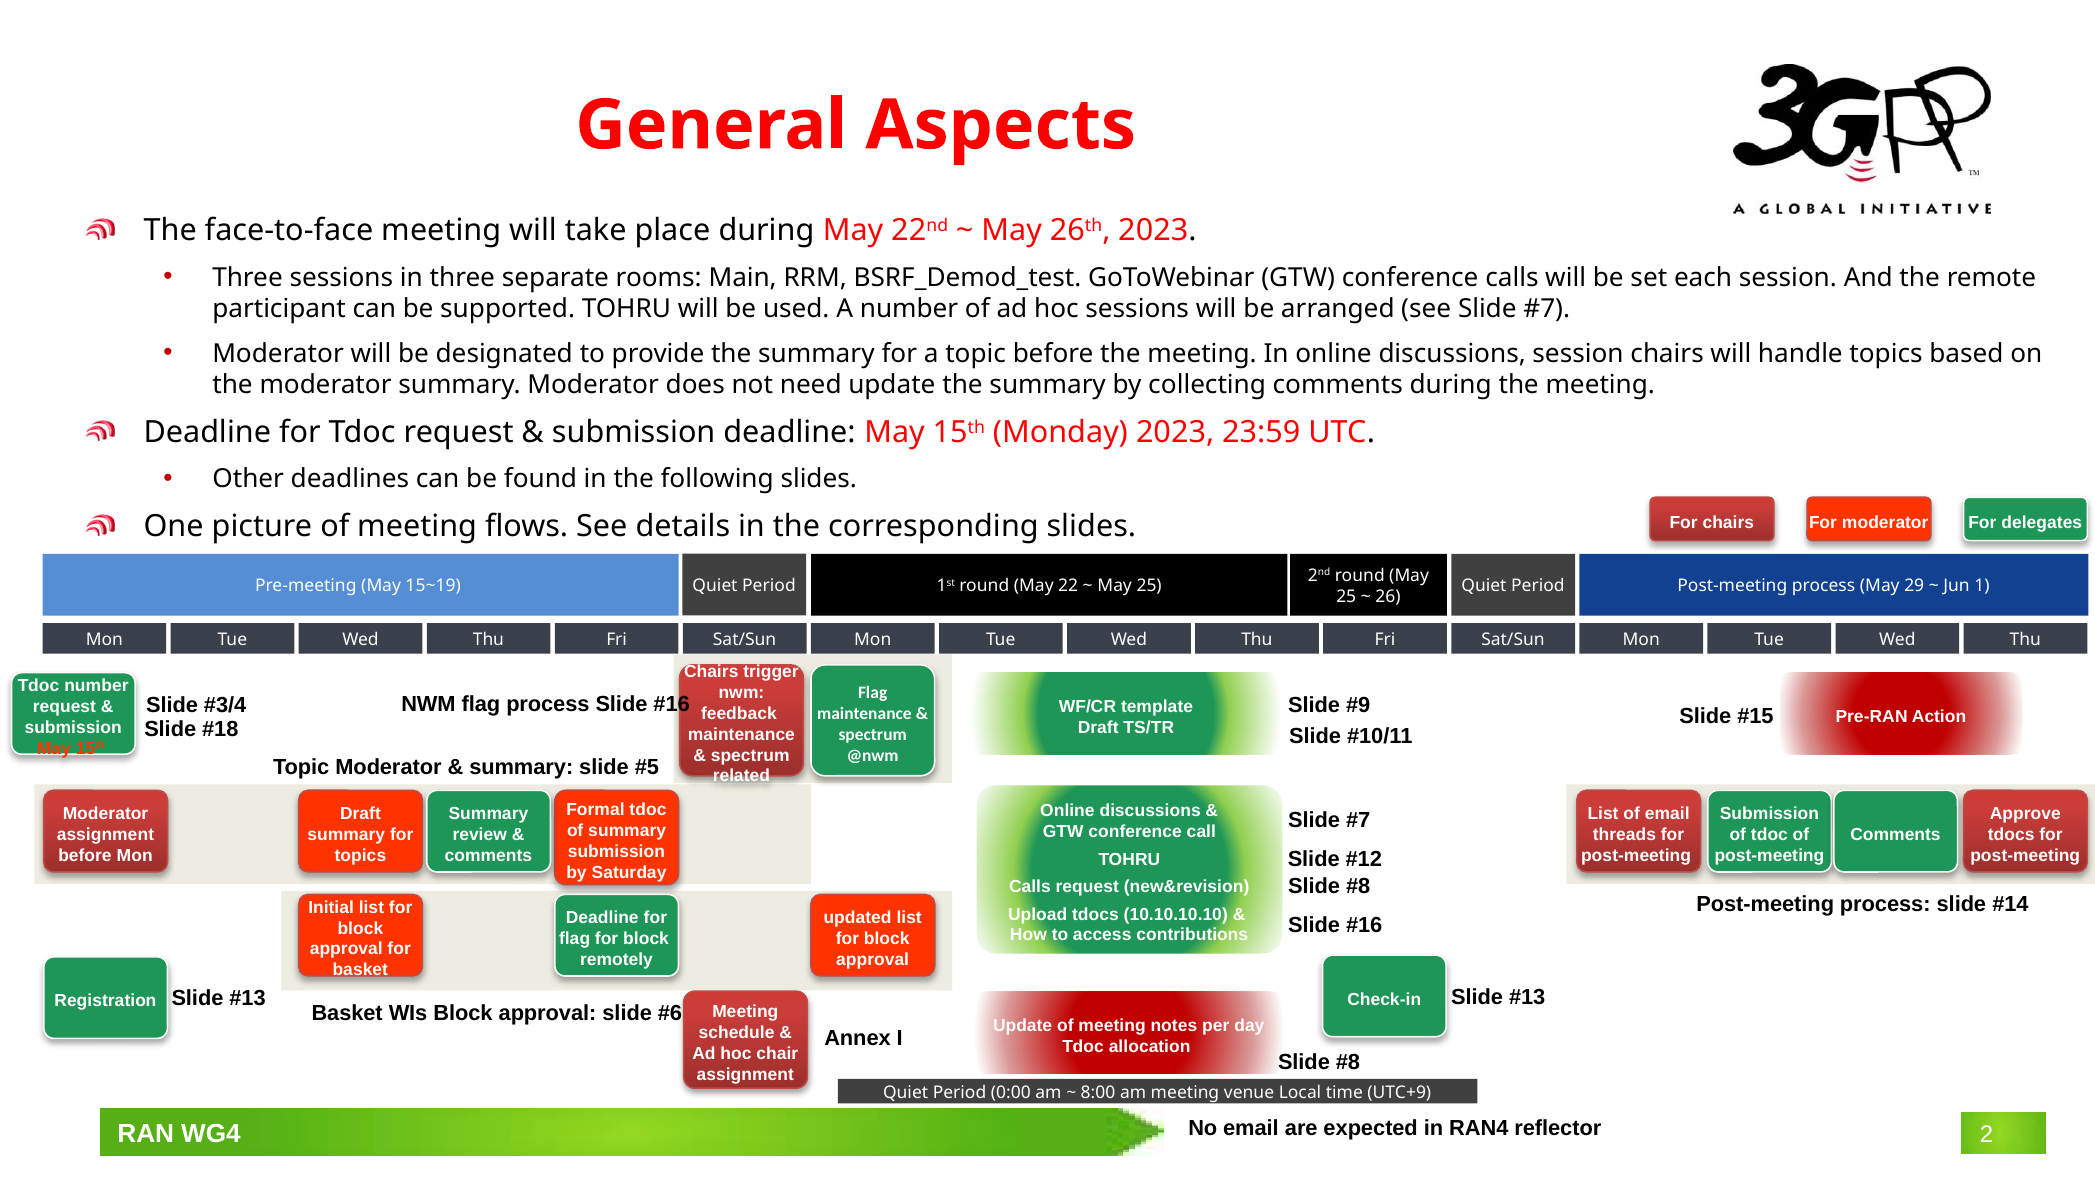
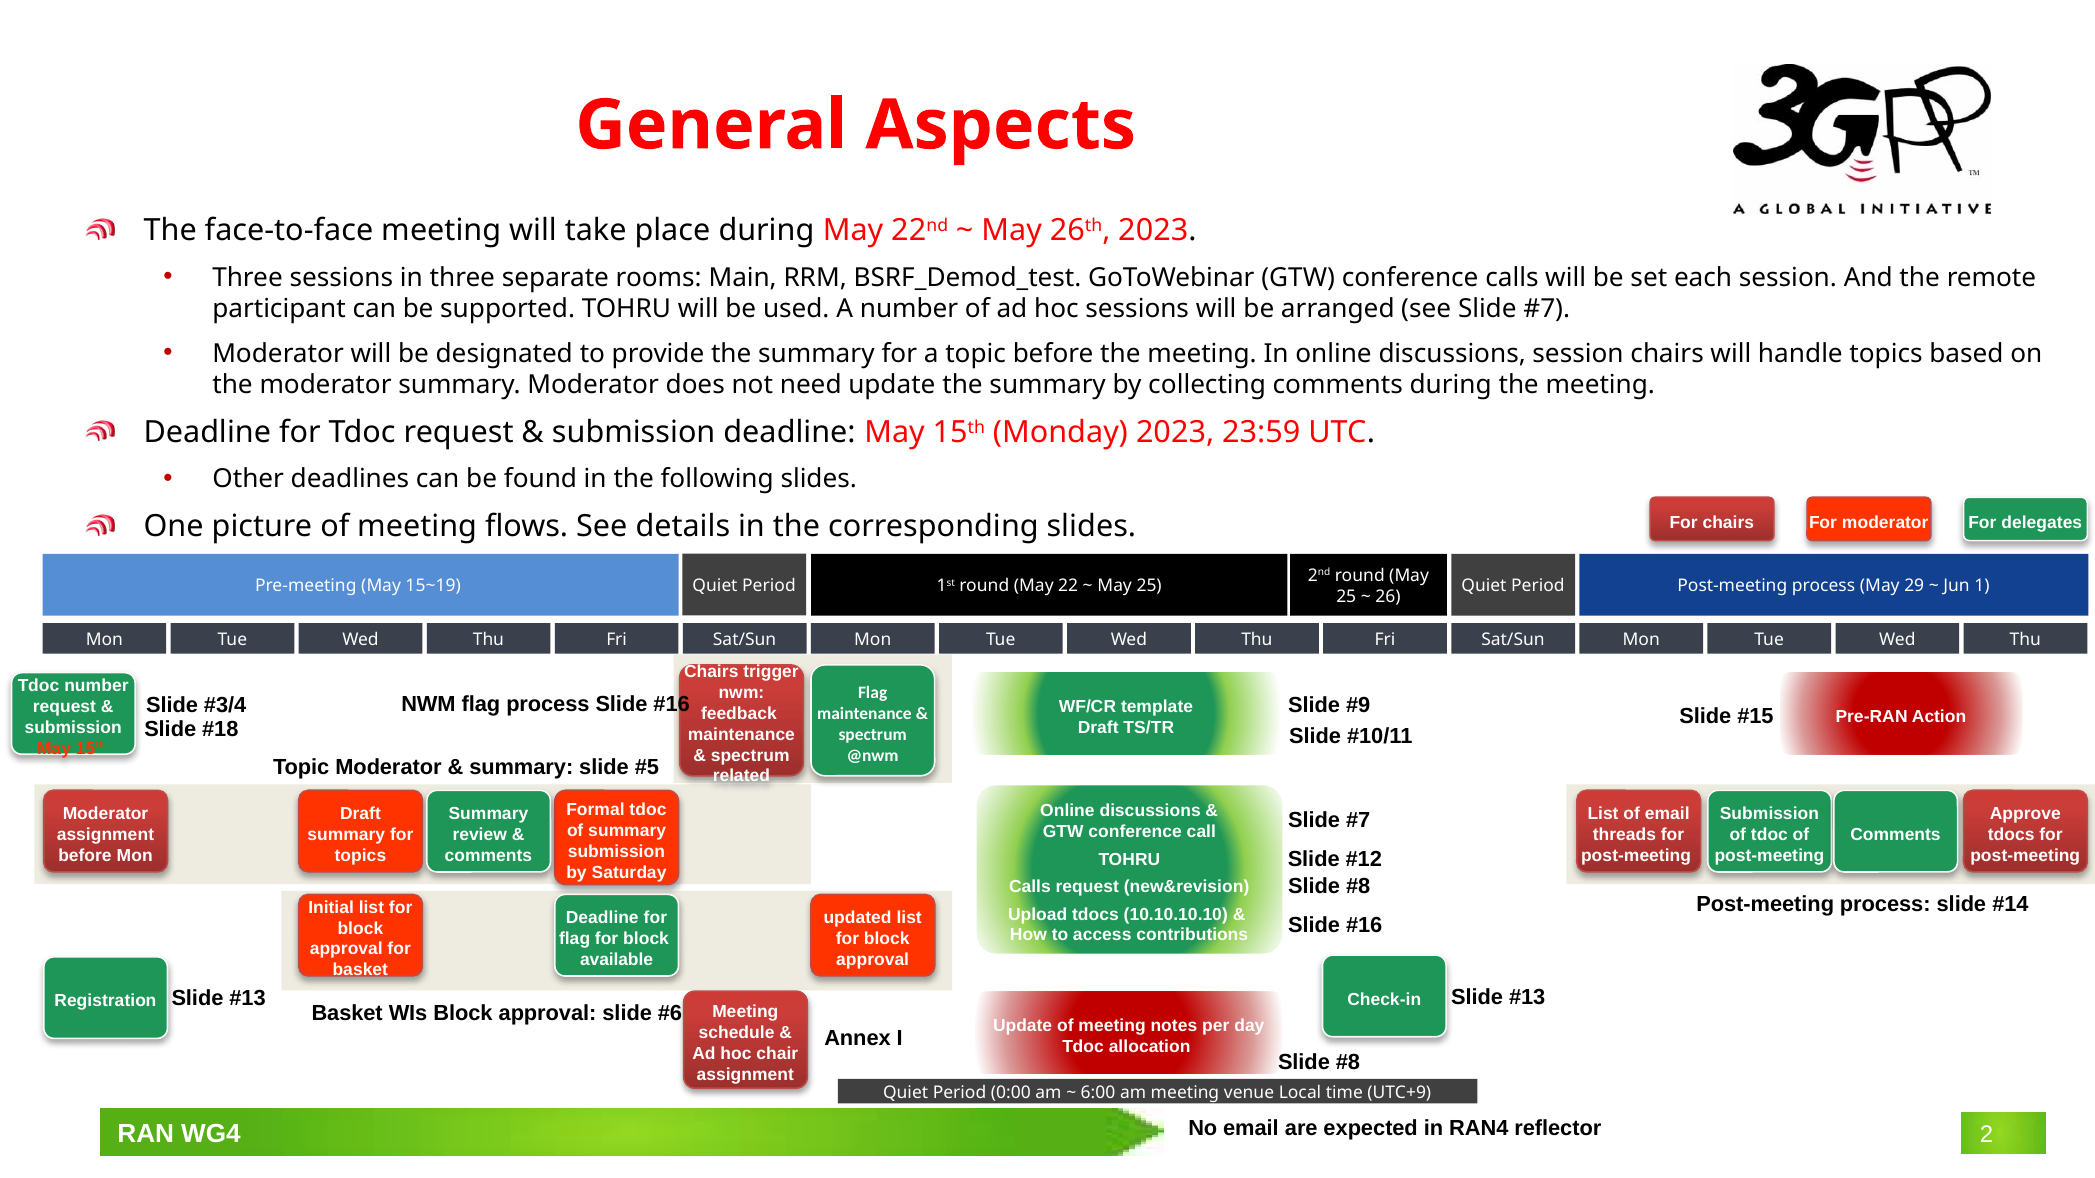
remotely: remotely -> available
8:00: 8:00 -> 6:00
